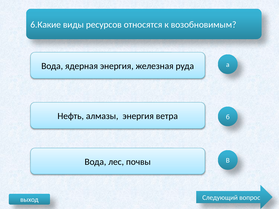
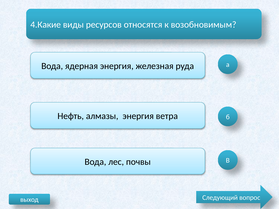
6.Какие: 6.Какие -> 4.Какие
